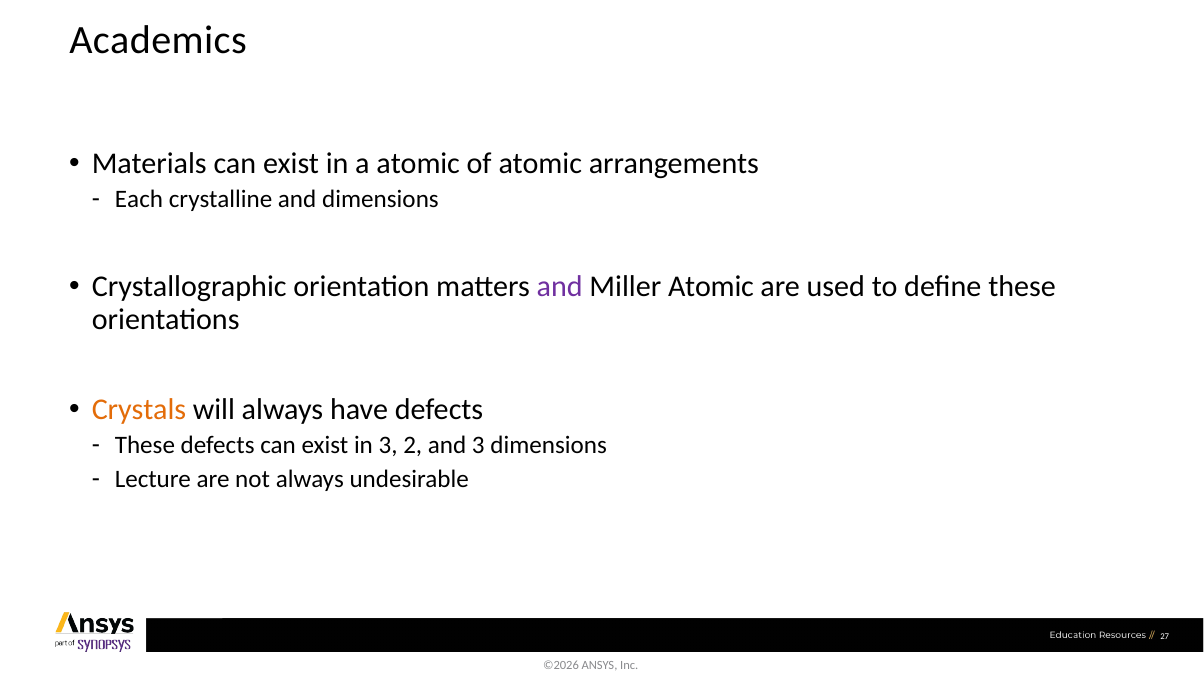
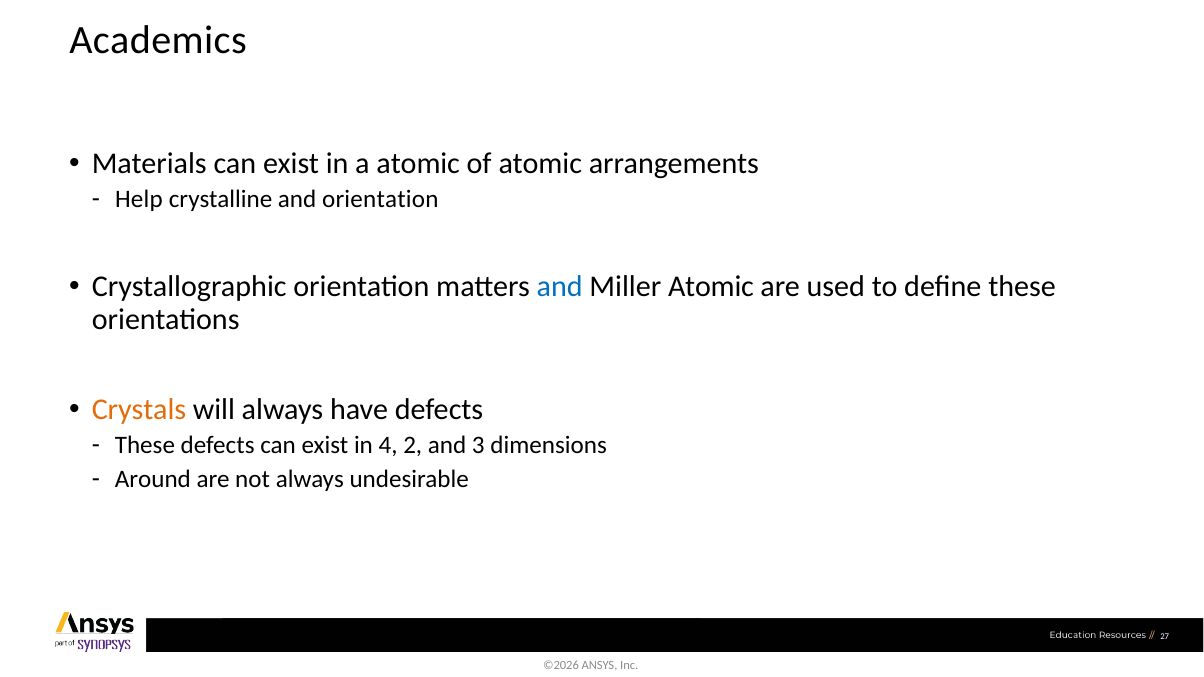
Each: Each -> Help
and dimensions: dimensions -> orientation
and at (560, 287) colour: purple -> blue
in 3: 3 -> 4
Lecture: Lecture -> Around
